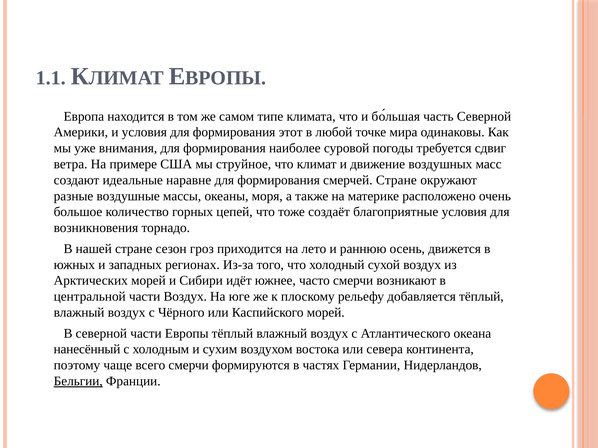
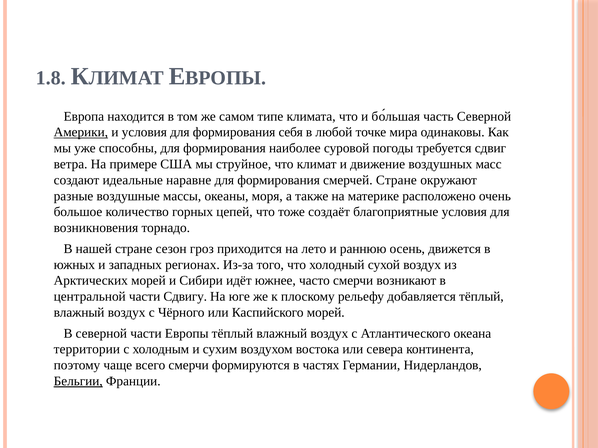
1.1: 1.1 -> 1.8
Америки underline: none -> present
этот: этот -> себя
внимания: внимания -> способны
части Воздух: Воздух -> Сдвигу
нанесённый: нанесённый -> территории
